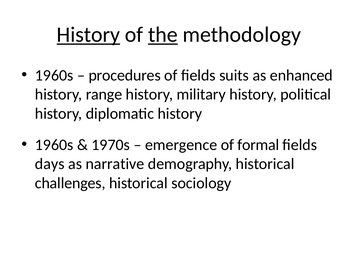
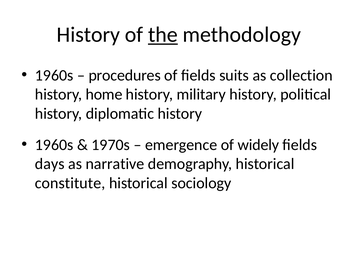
History at (88, 35) underline: present -> none
enhanced: enhanced -> collection
range: range -> home
formal: formal -> widely
challenges: challenges -> constitute
